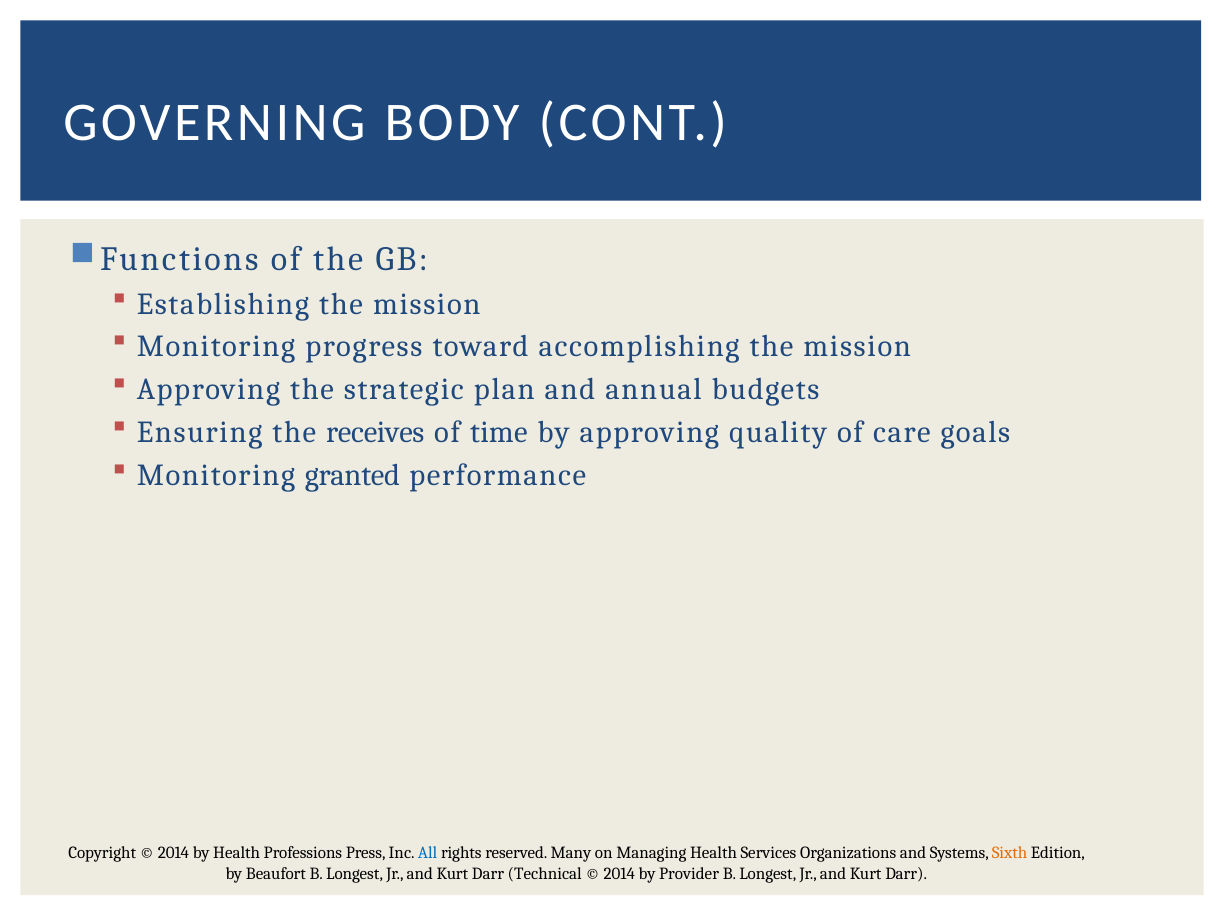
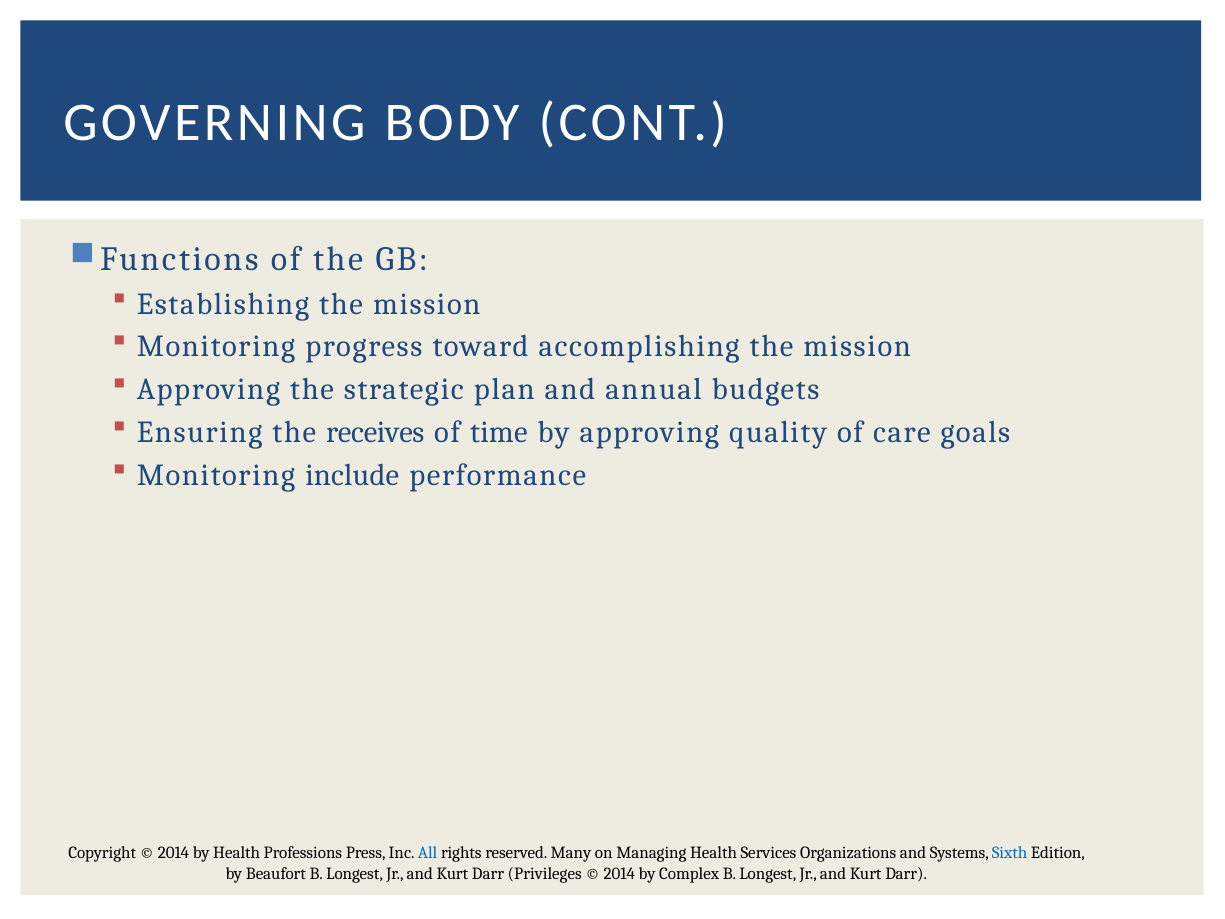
granted: granted -> include
Sixth colour: orange -> blue
Technical: Technical -> Privileges
Provider: Provider -> Complex
